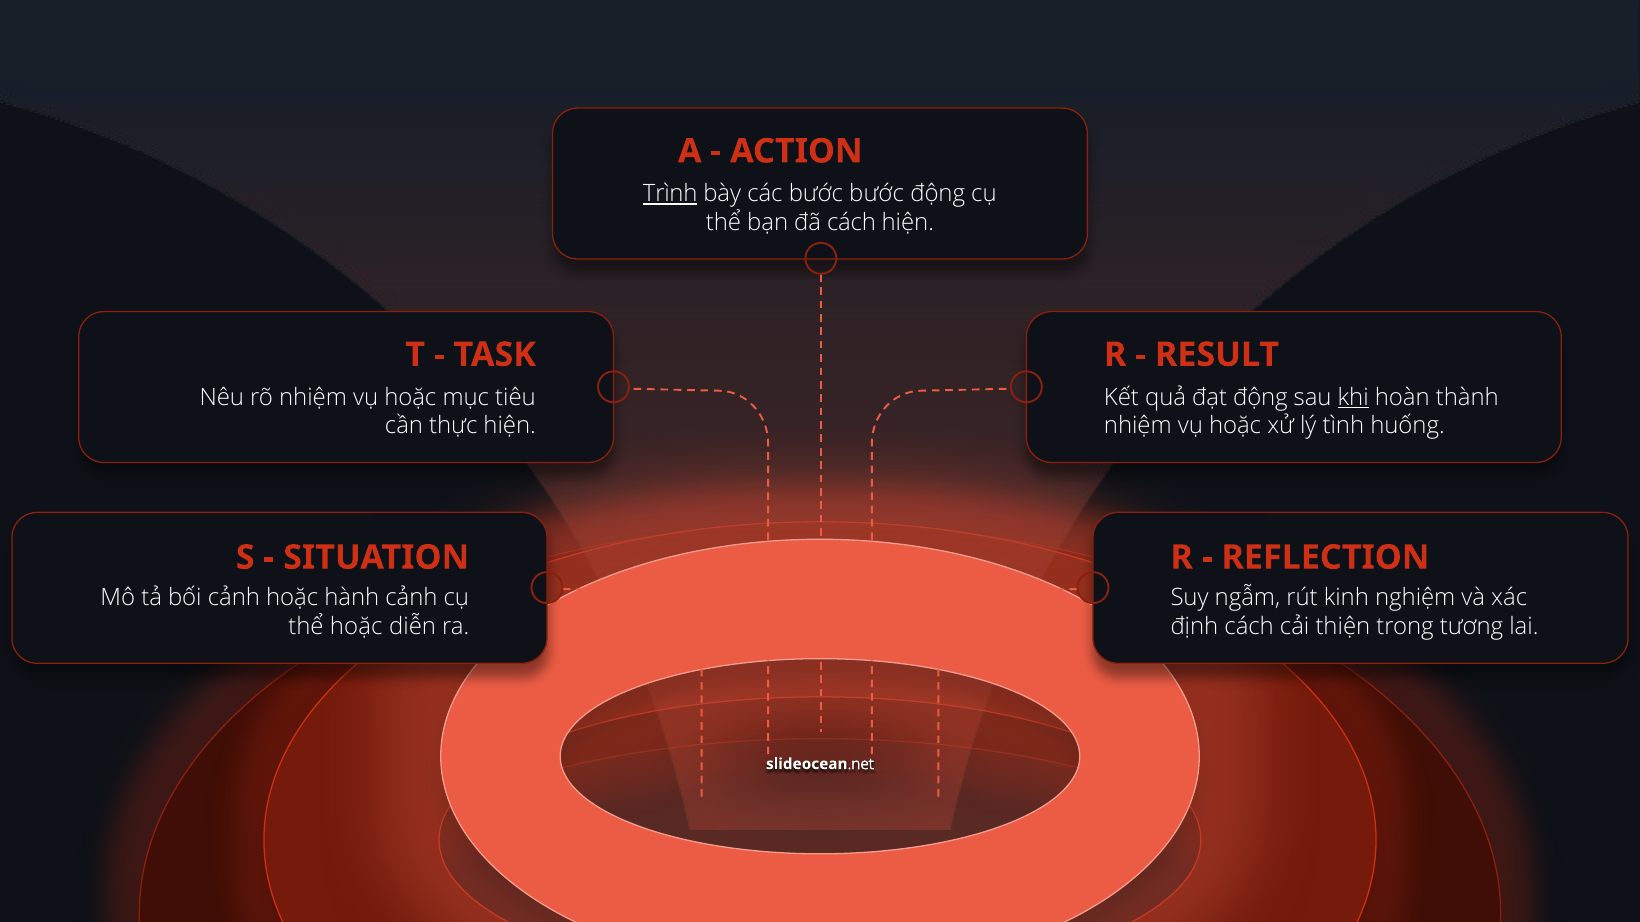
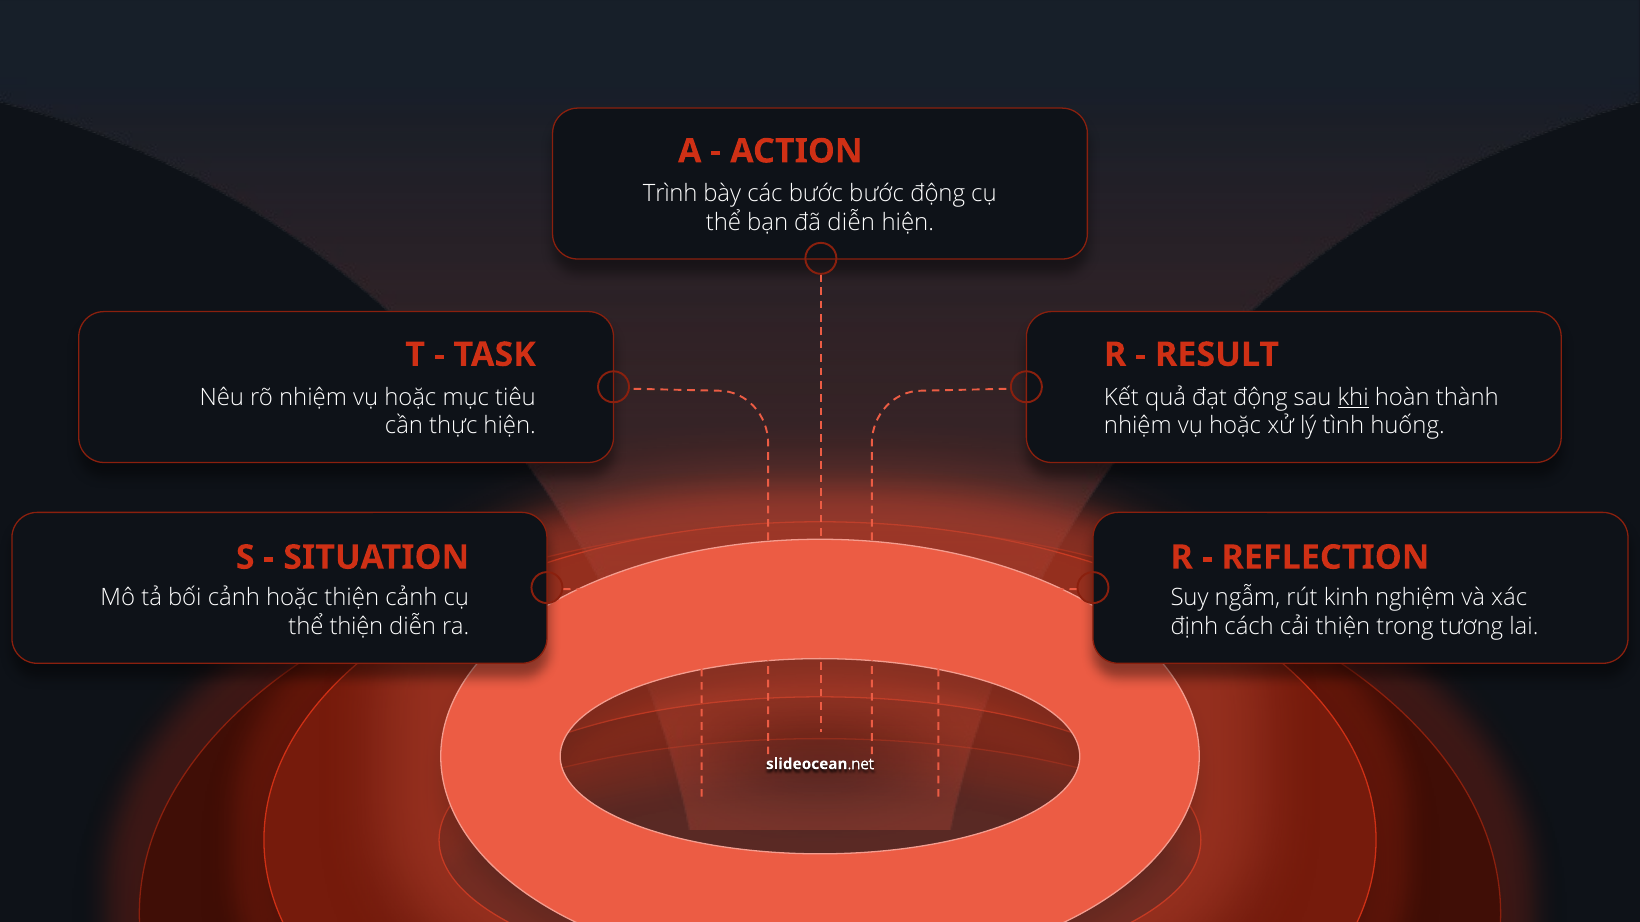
Trình underline: present -> none
đã cách: cách -> diễn
hoặc hành: hành -> thiện
thể hoặc: hoặc -> thiện
